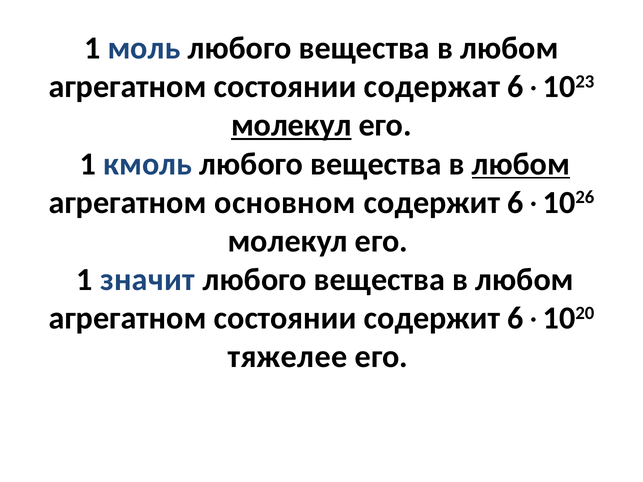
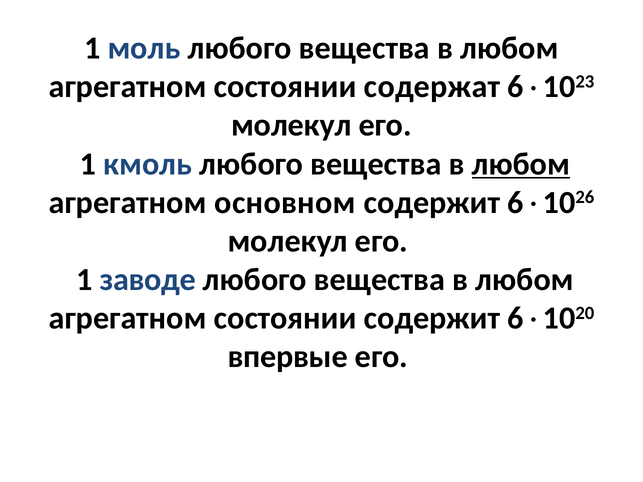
молекул at (291, 125) underline: present -> none
значит: значит -> заводе
тяжелее: тяжелее -> впервые
